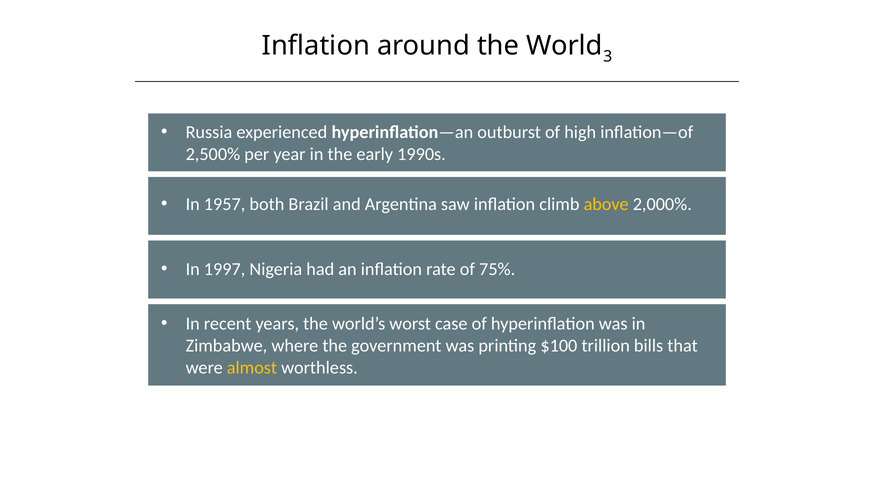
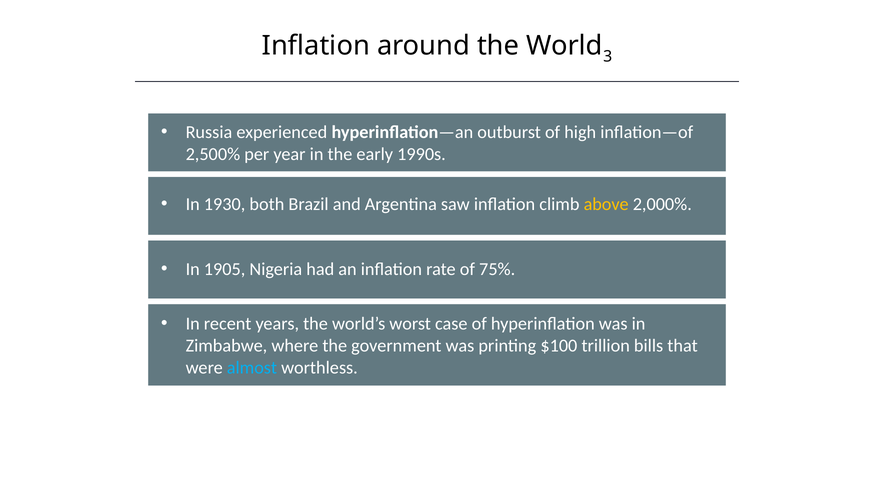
1957: 1957 -> 1930
1997: 1997 -> 1905
almost colour: yellow -> light blue
